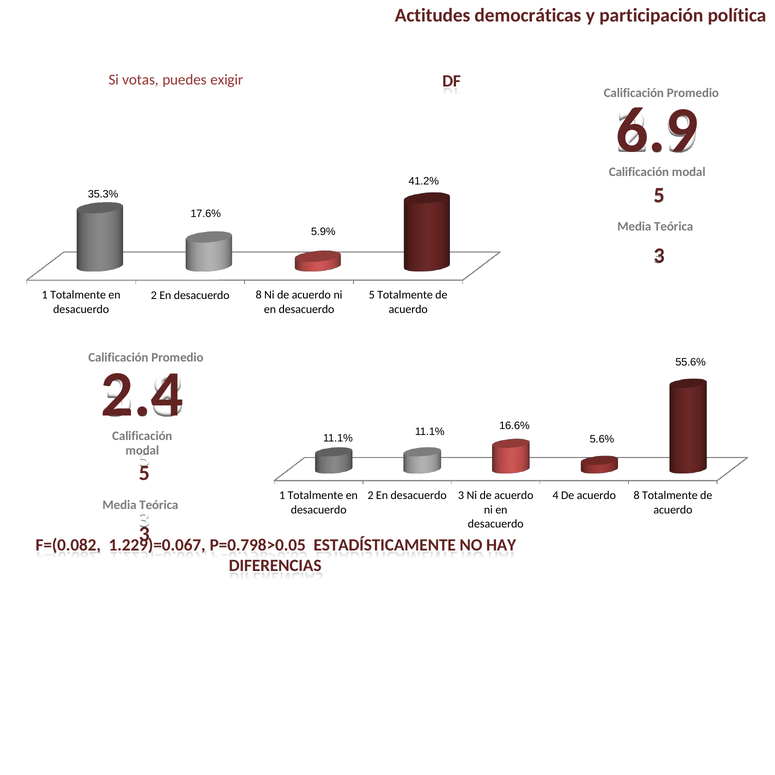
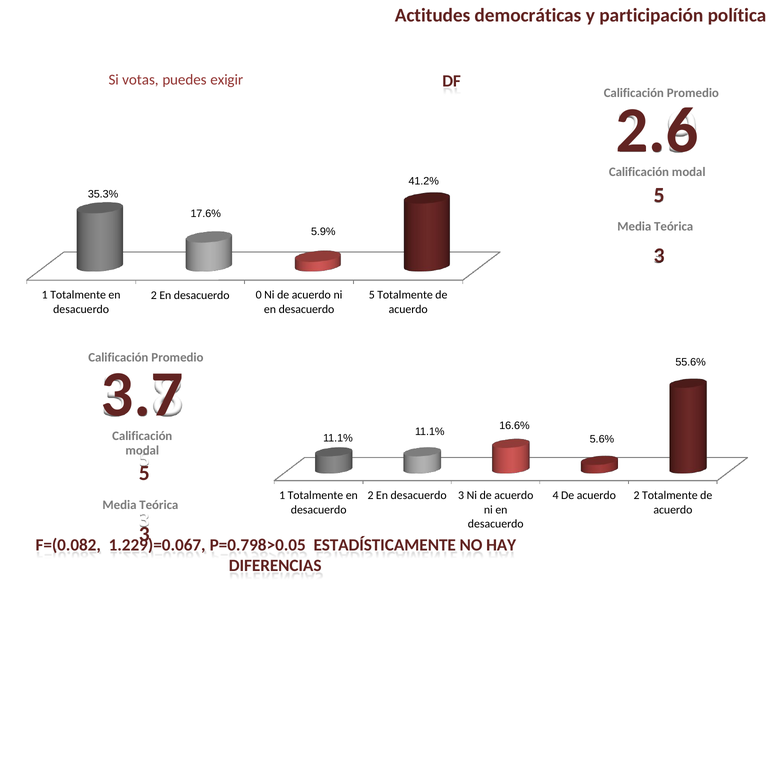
6.9: 6.9 -> 2.6
desacuerdo 8: 8 -> 0
2.4: 2.4 -> 3.7
acuerdo 8: 8 -> 2
